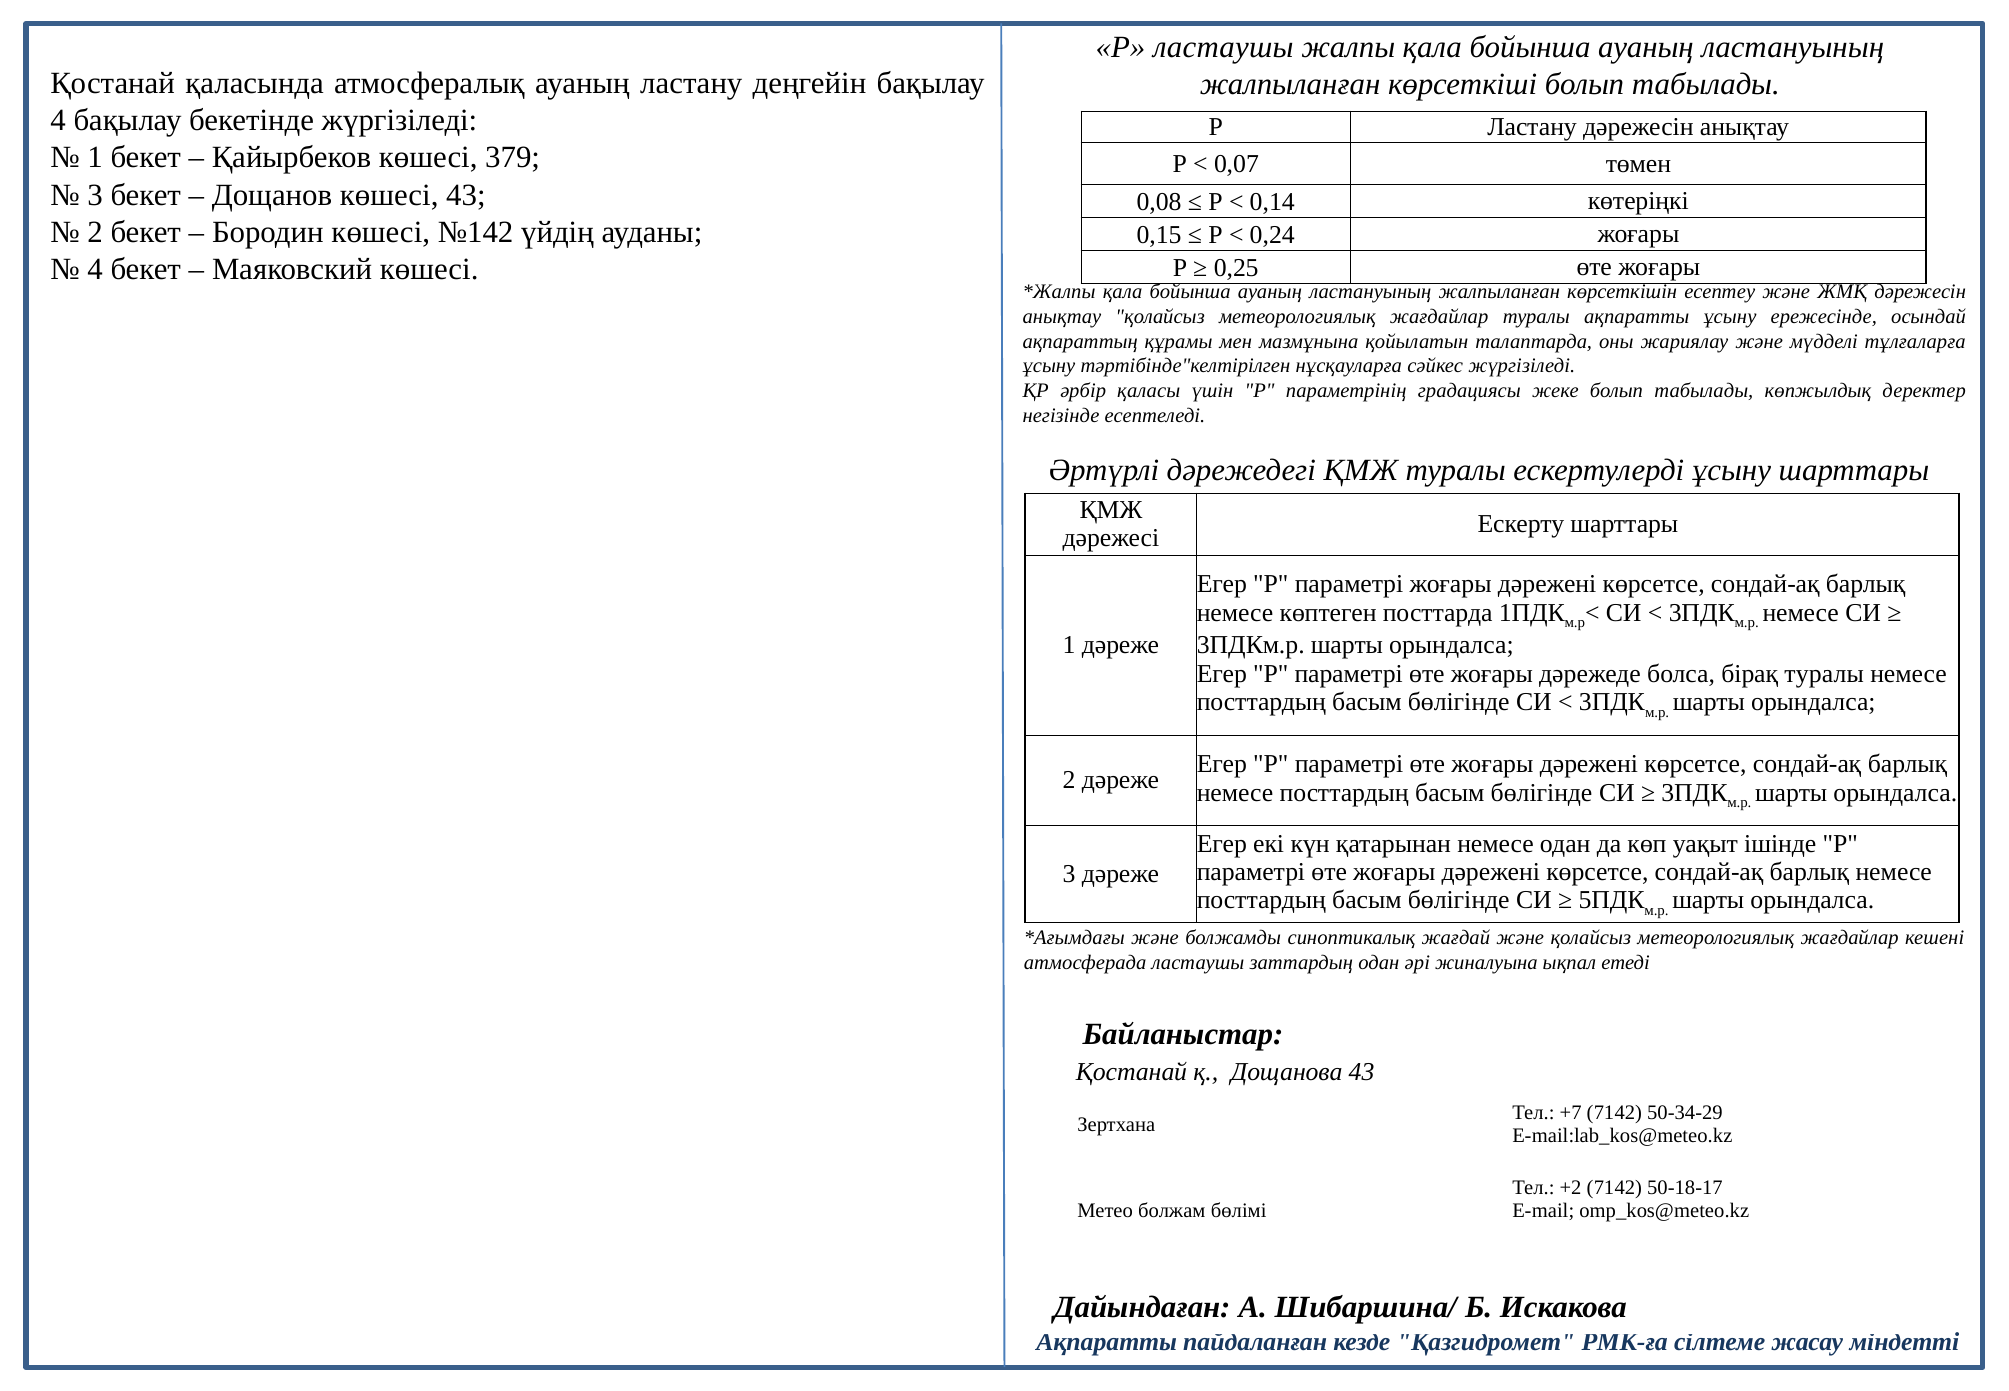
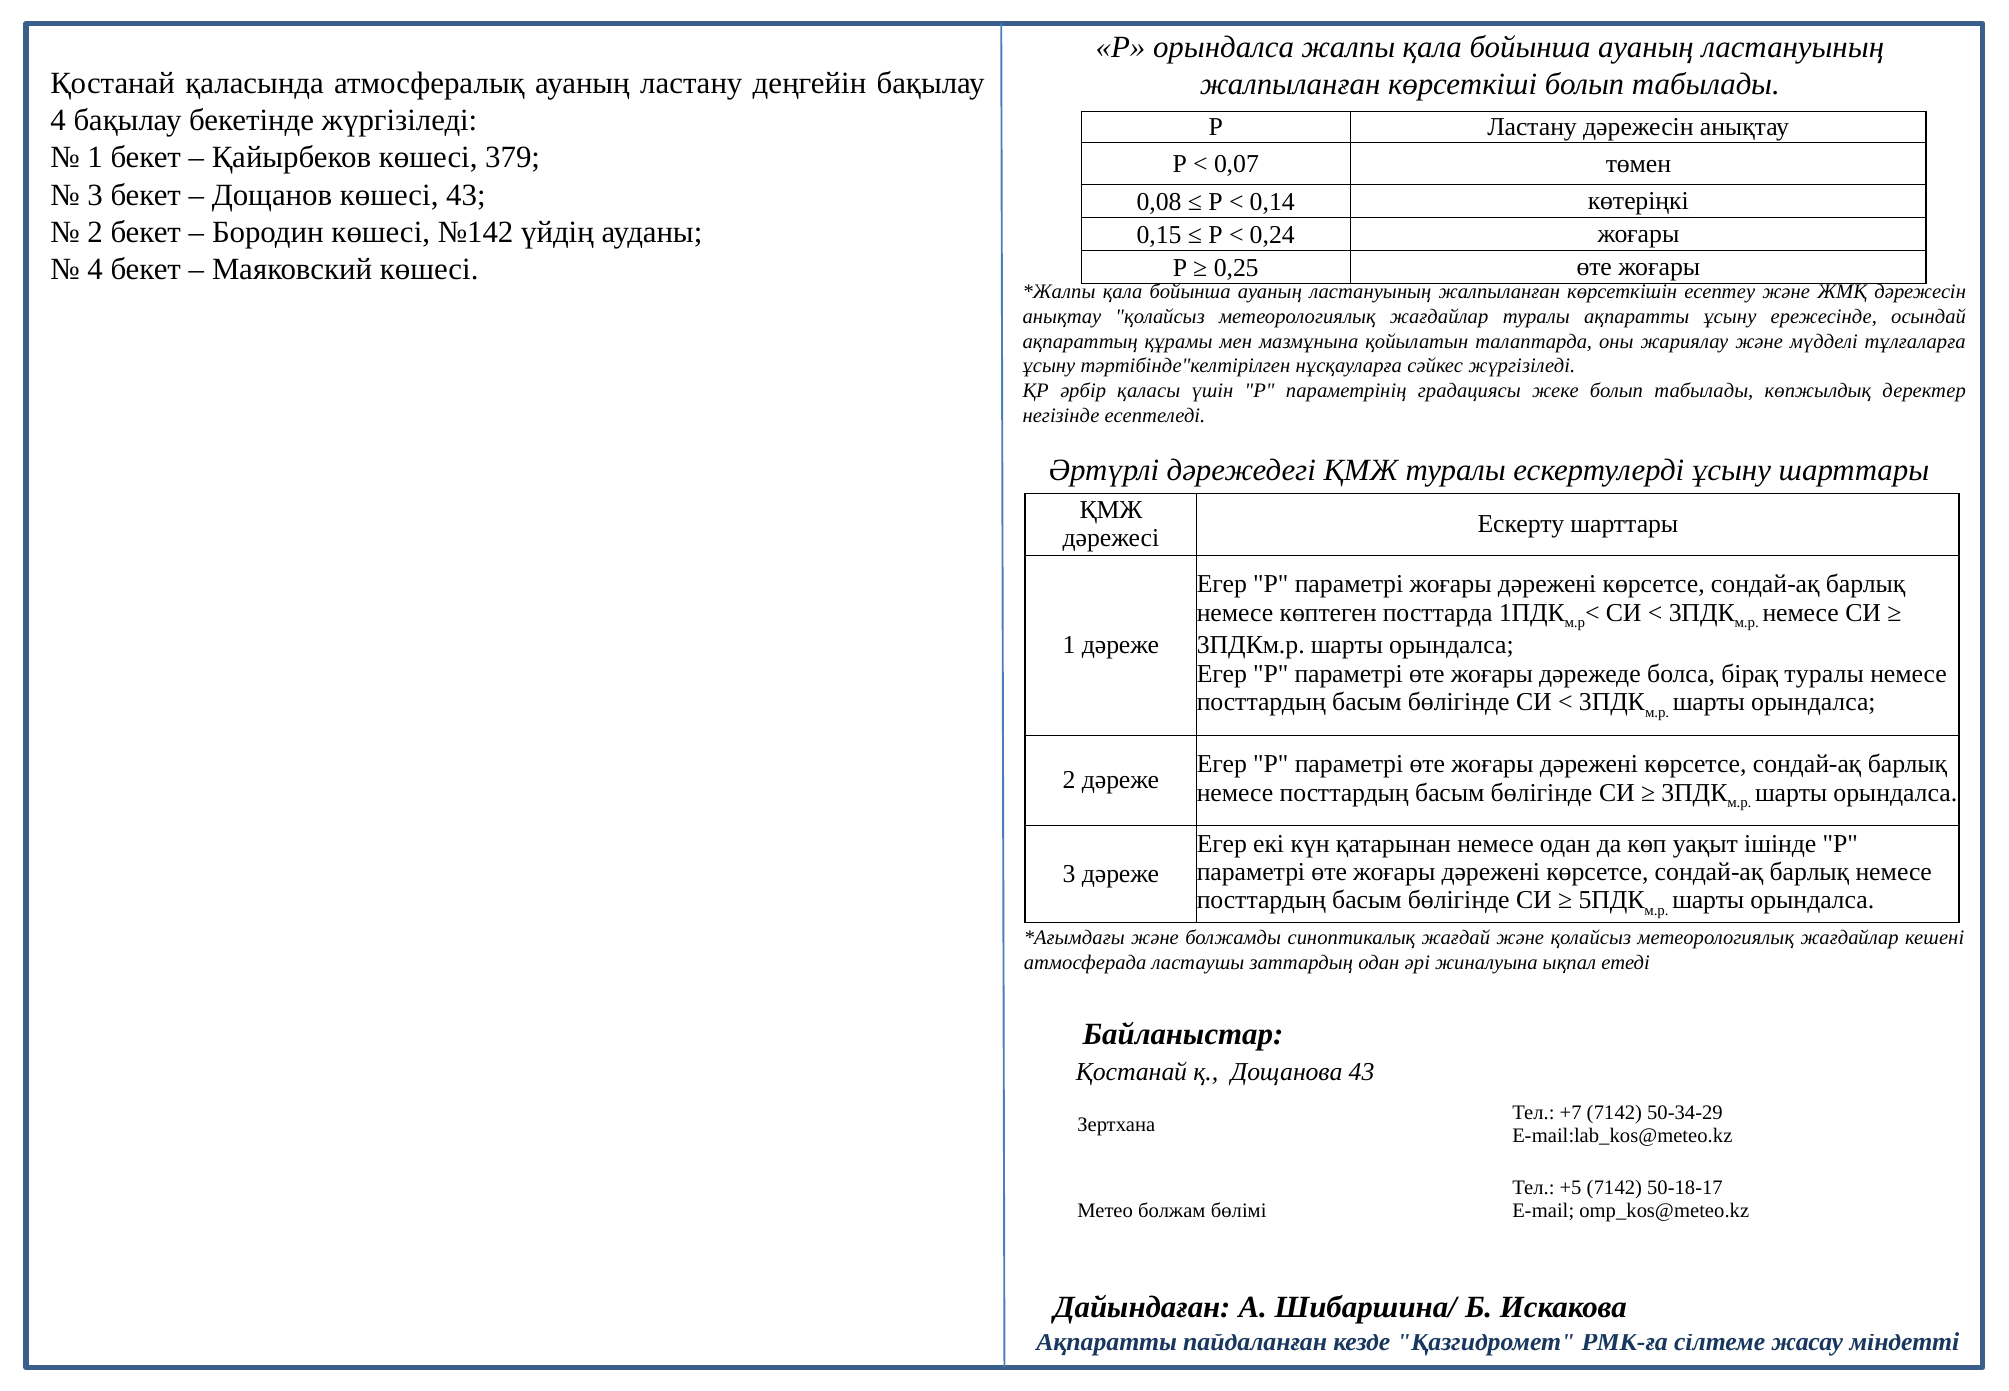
Р ластаушы: ластаушы -> орындалса
+2: +2 -> +5
